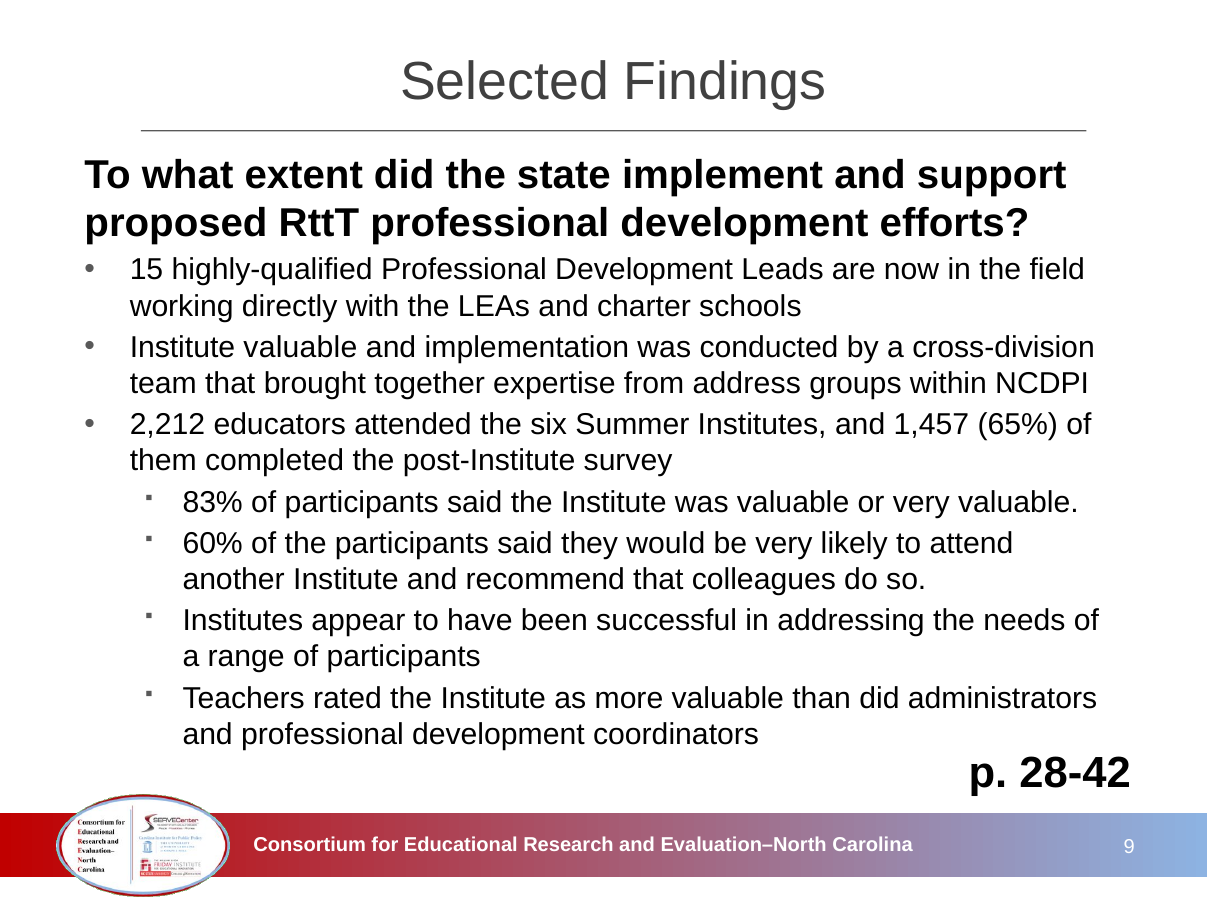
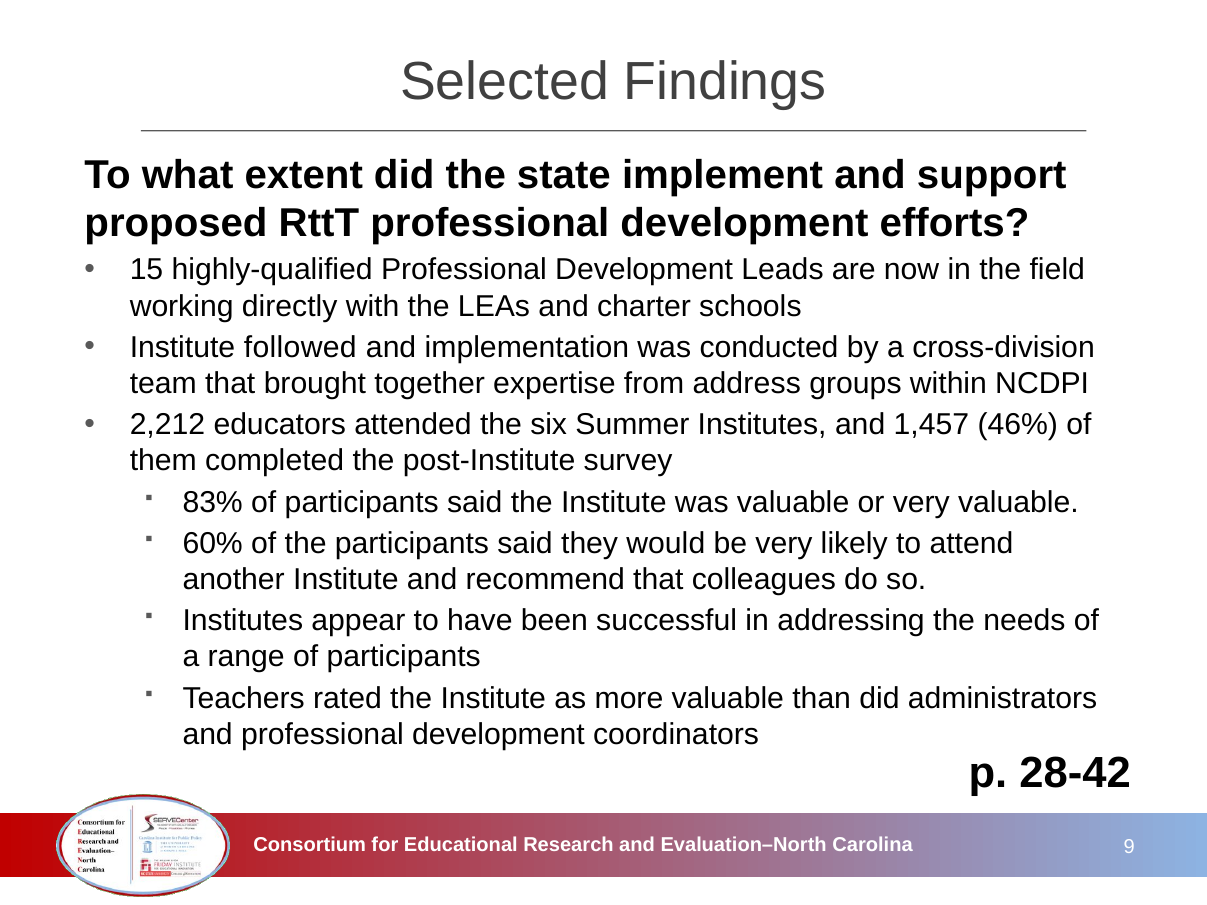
Institute valuable: valuable -> followed
65%: 65% -> 46%
